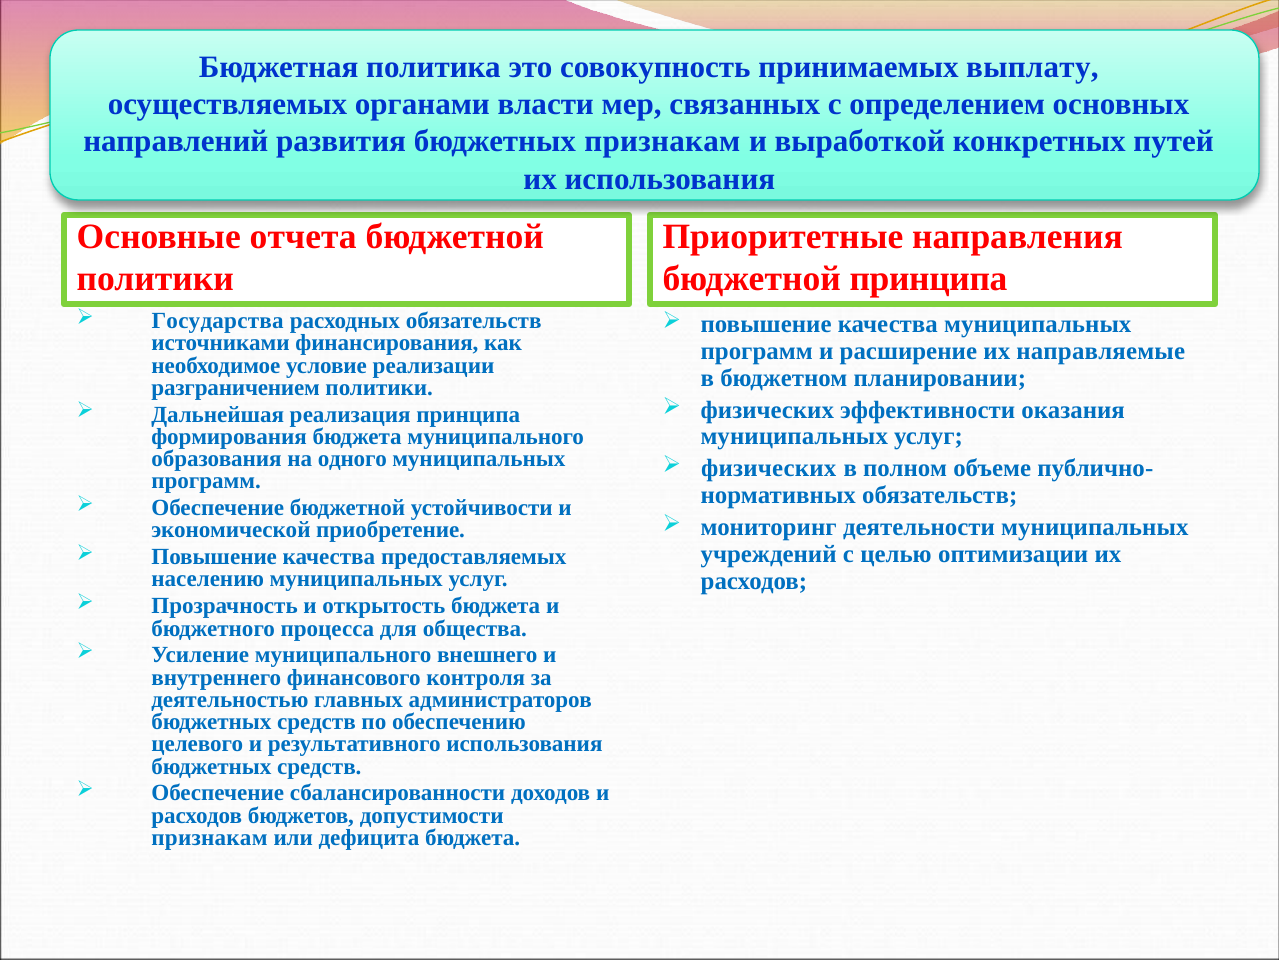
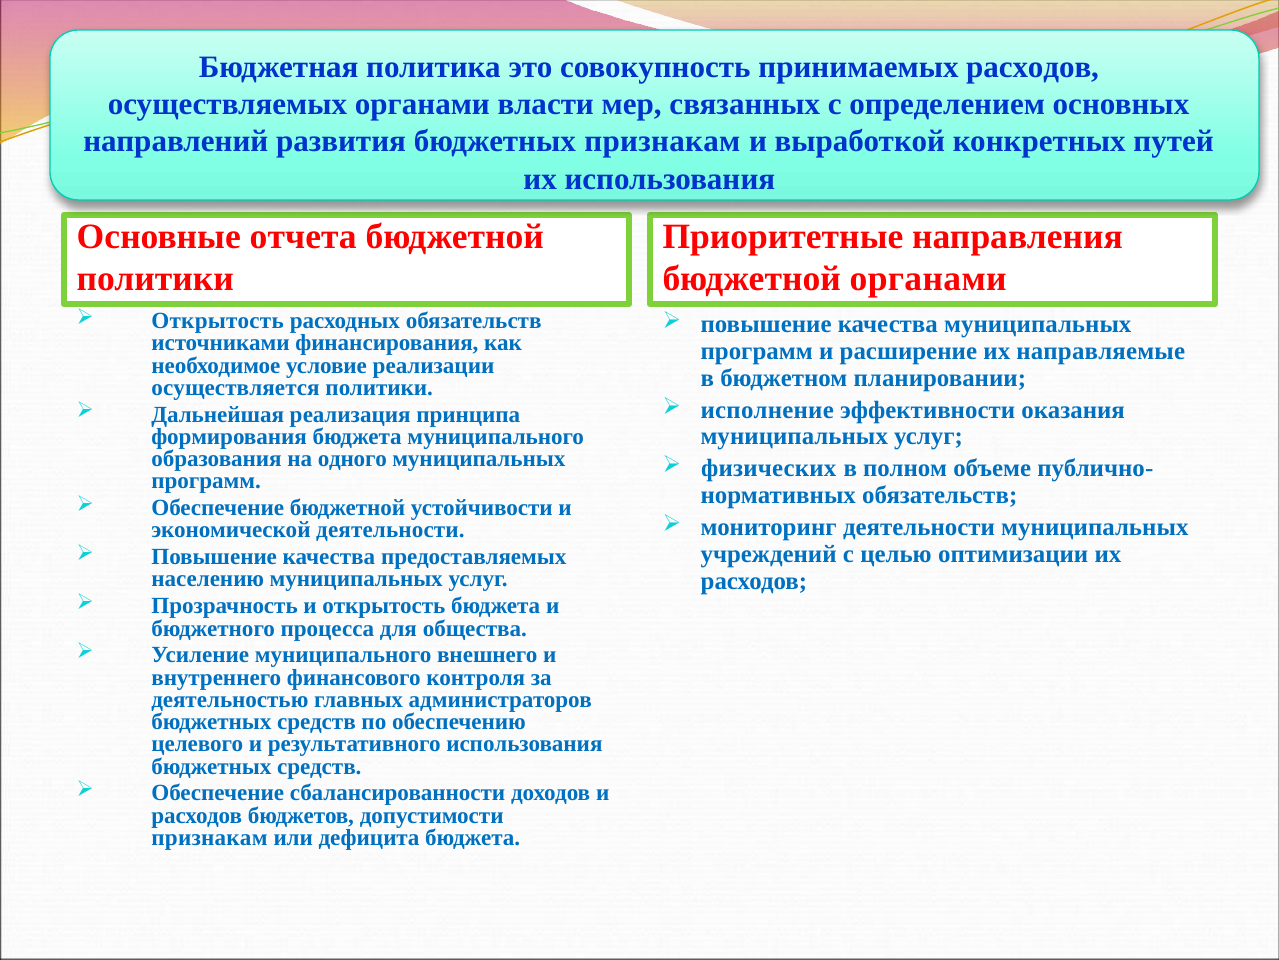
принимаемых выплату: выплату -> расходов
бюджетной принципа: принципа -> органами
Государства at (218, 321): Государства -> Открытость
разграничением: разграничением -> осуществляется
физических at (767, 410): физических -> исполнение
экономической приобретение: приобретение -> деятельности
